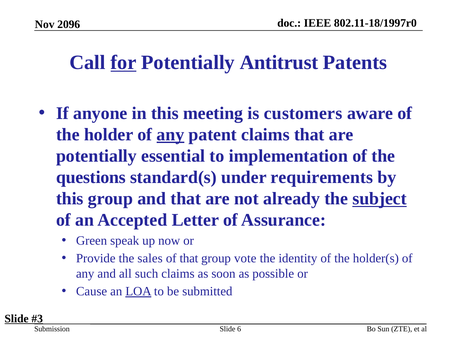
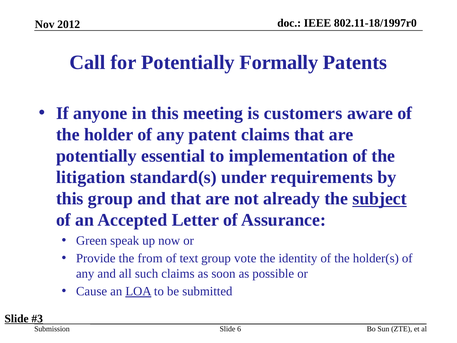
2096: 2096 -> 2012
for underline: present -> none
Antitrust: Antitrust -> Formally
any at (170, 135) underline: present -> none
questions: questions -> litigation
sales: sales -> from
of that: that -> text
